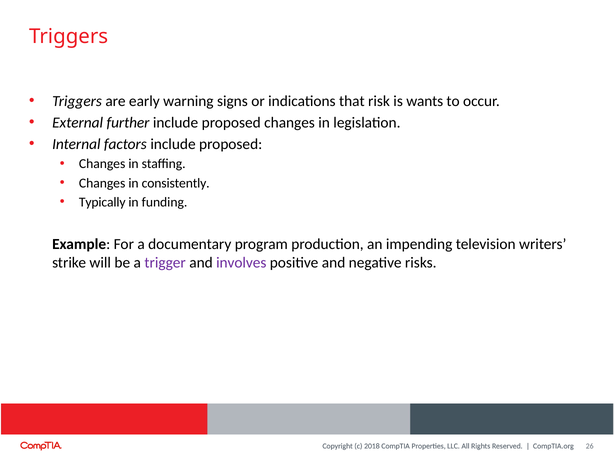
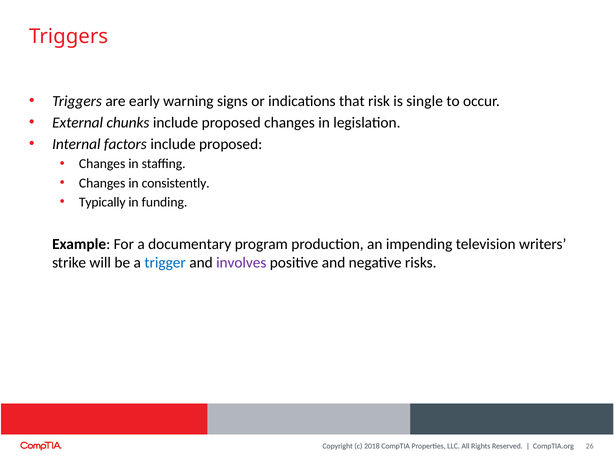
wants: wants -> single
further: further -> chunks
trigger colour: purple -> blue
